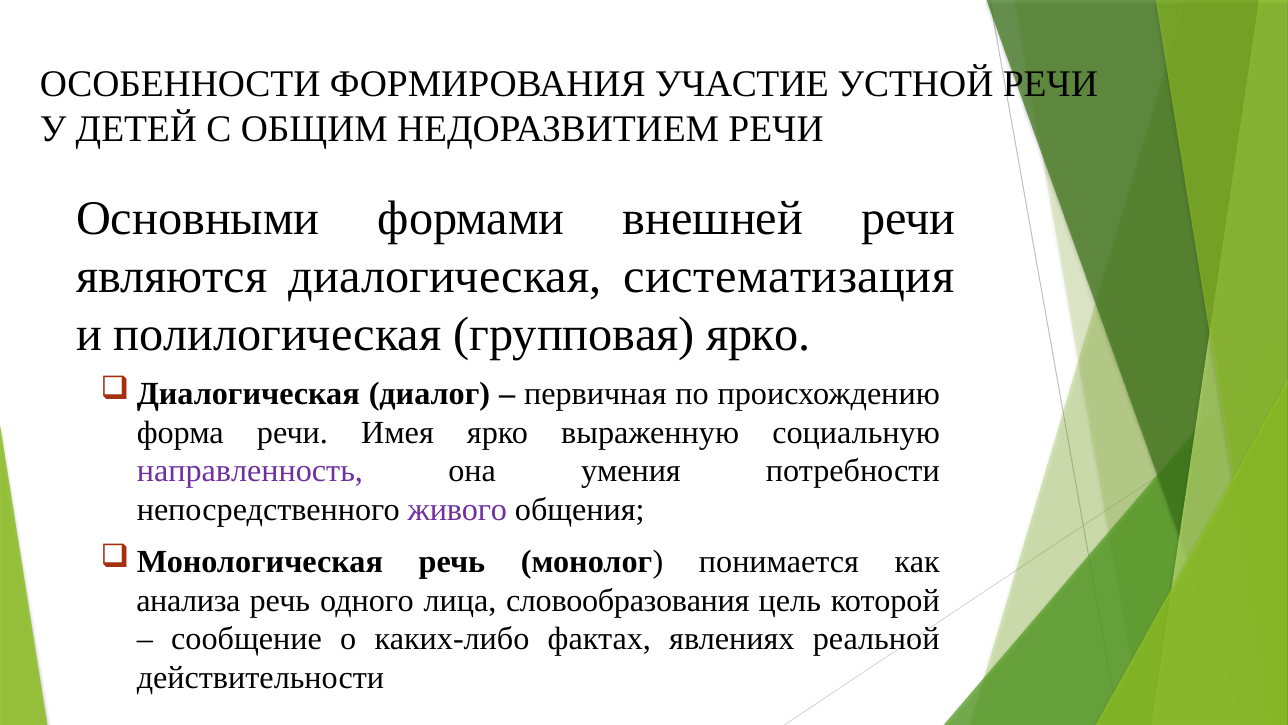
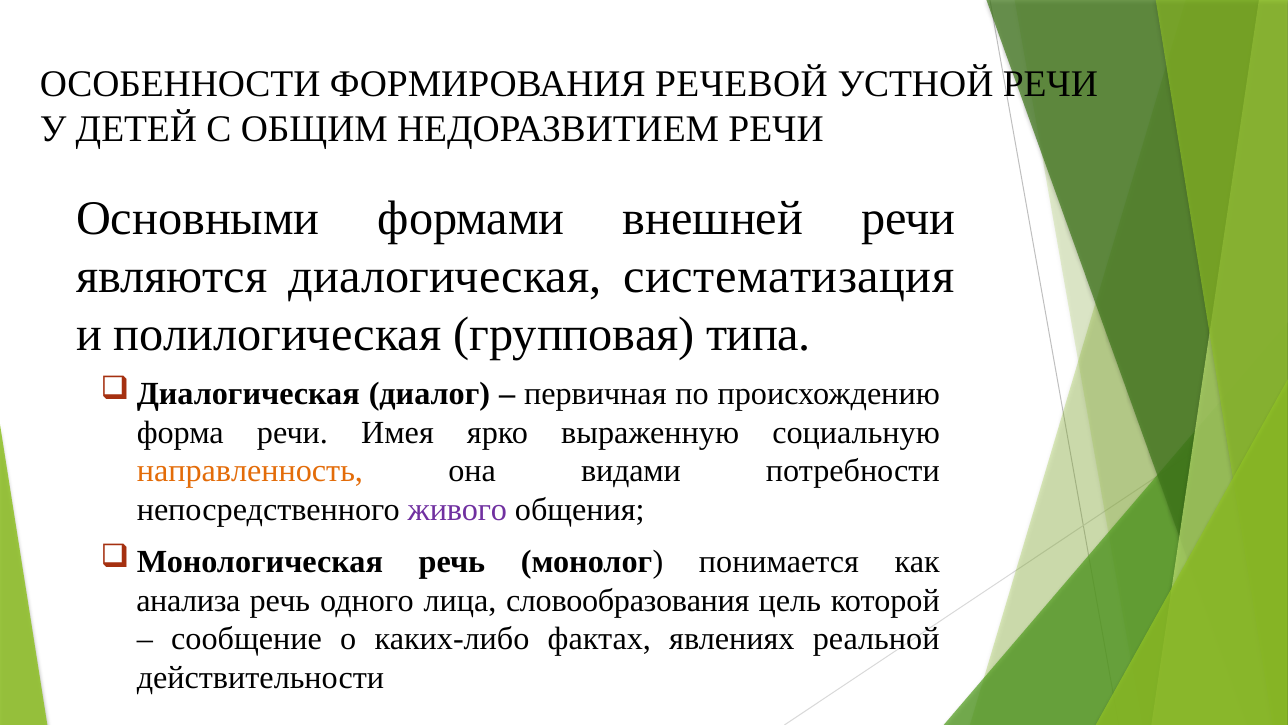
УЧАСТИЕ: УЧАСТИЕ -> РЕЧЕВОЙ
групповая ярко: ярко -> типа
направленность colour: purple -> orange
умения: умения -> видами
